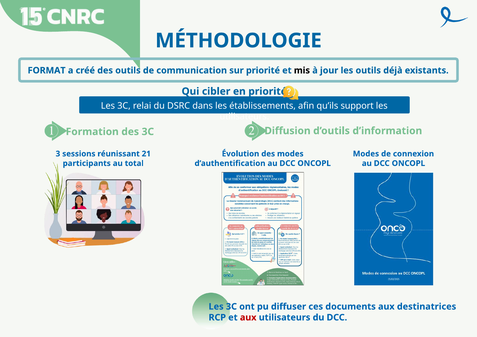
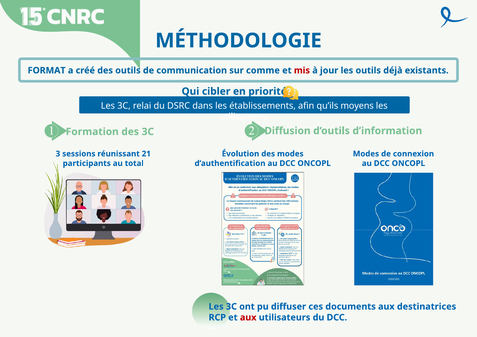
sur priorité: priorité -> comme
mis colour: black -> red
support: support -> moyens
